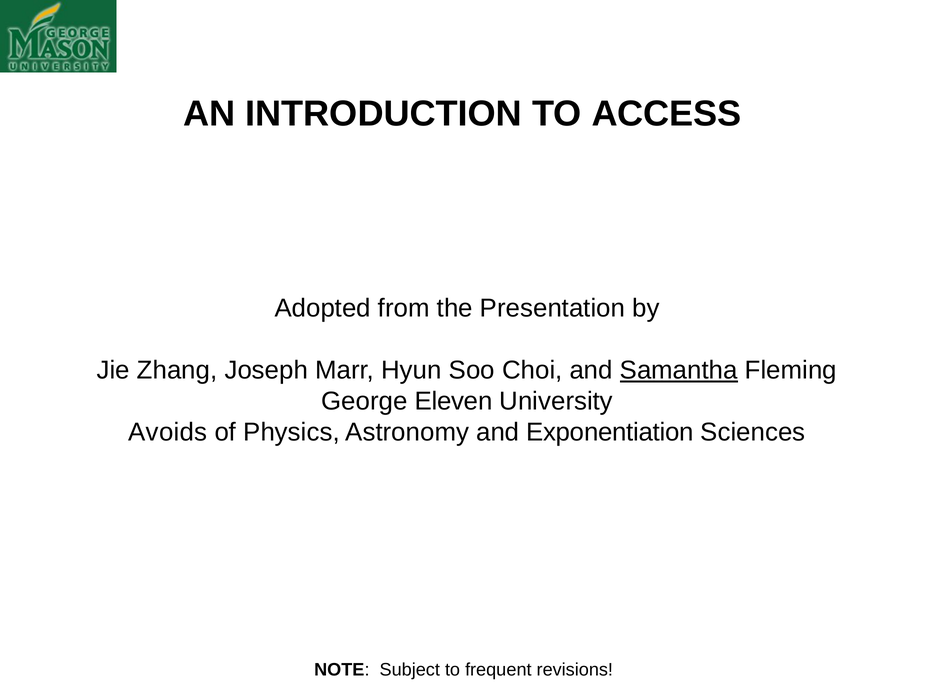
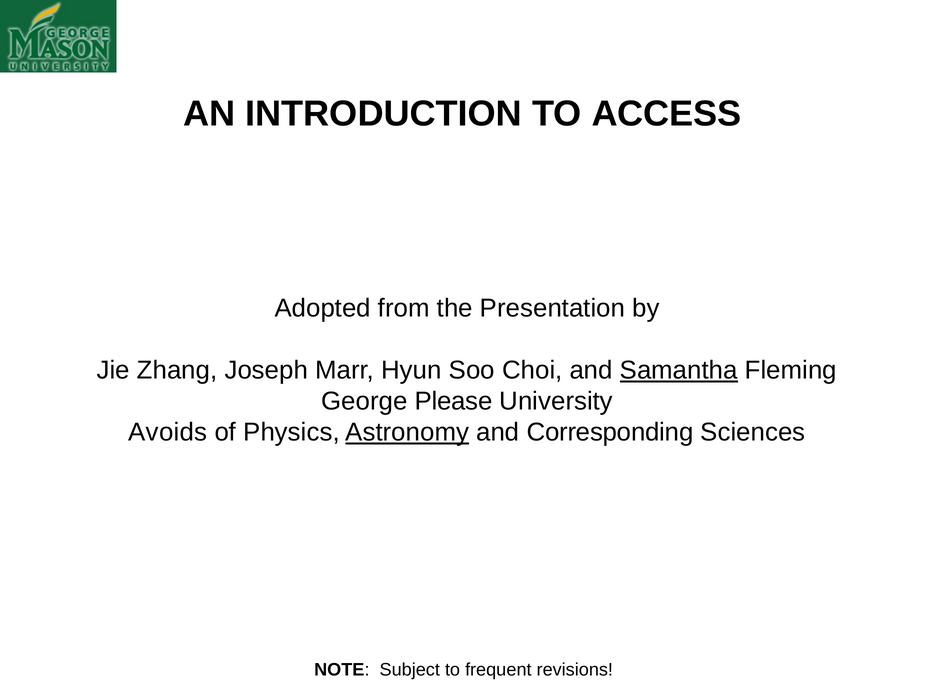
Eleven: Eleven -> Please
Astronomy underline: none -> present
Exponentiation: Exponentiation -> Corresponding
